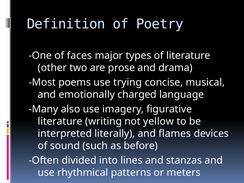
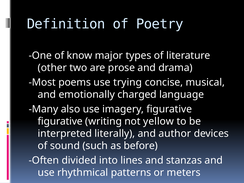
faces: faces -> know
literature at (60, 121): literature -> figurative
flames: flames -> author
